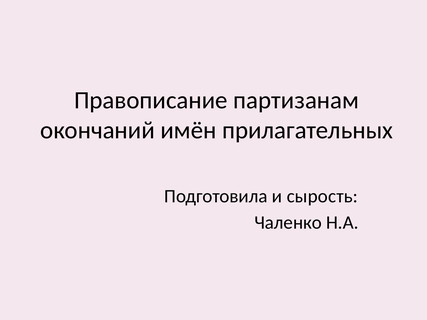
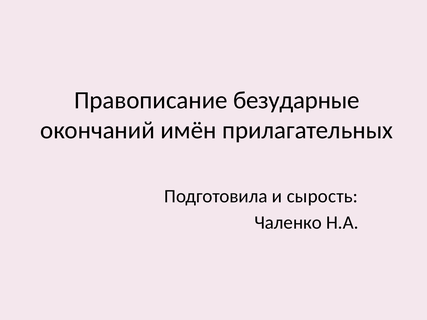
партизанам: партизанам -> безударные
